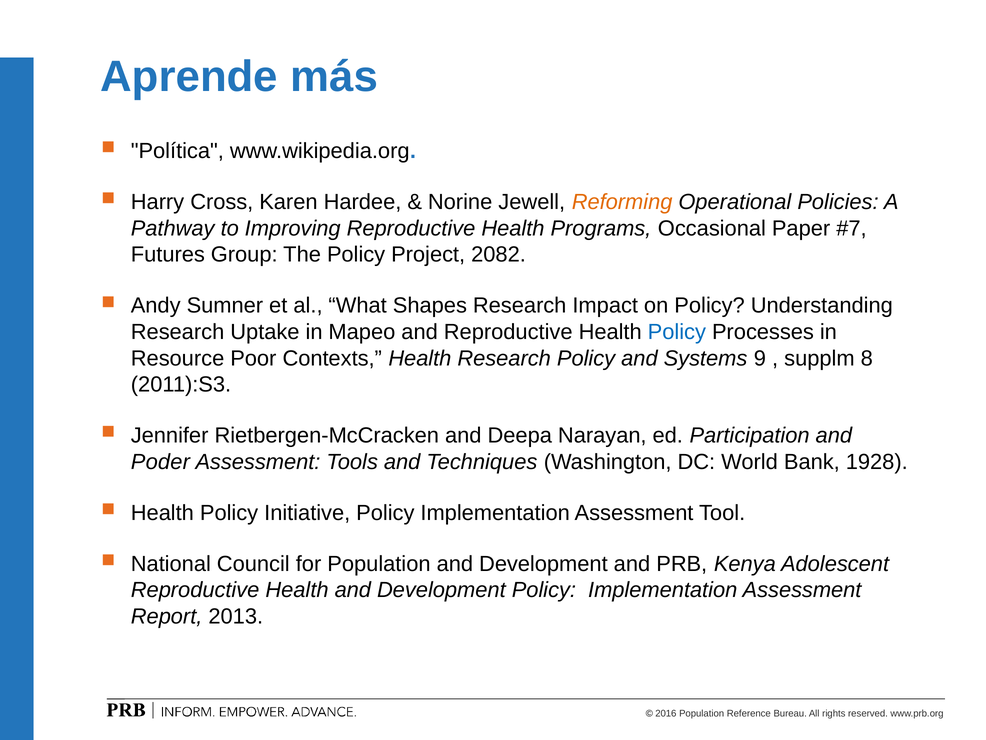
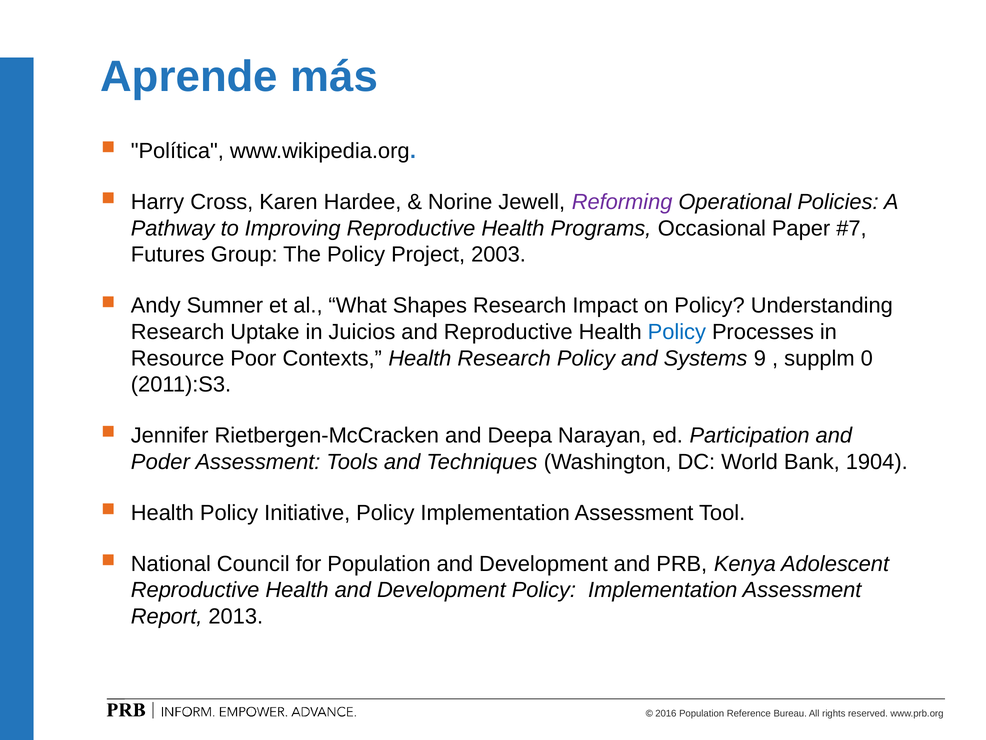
Reforming colour: orange -> purple
2082: 2082 -> 2003
Mapeo: Mapeo -> Juicios
8: 8 -> 0
1928: 1928 -> 1904
